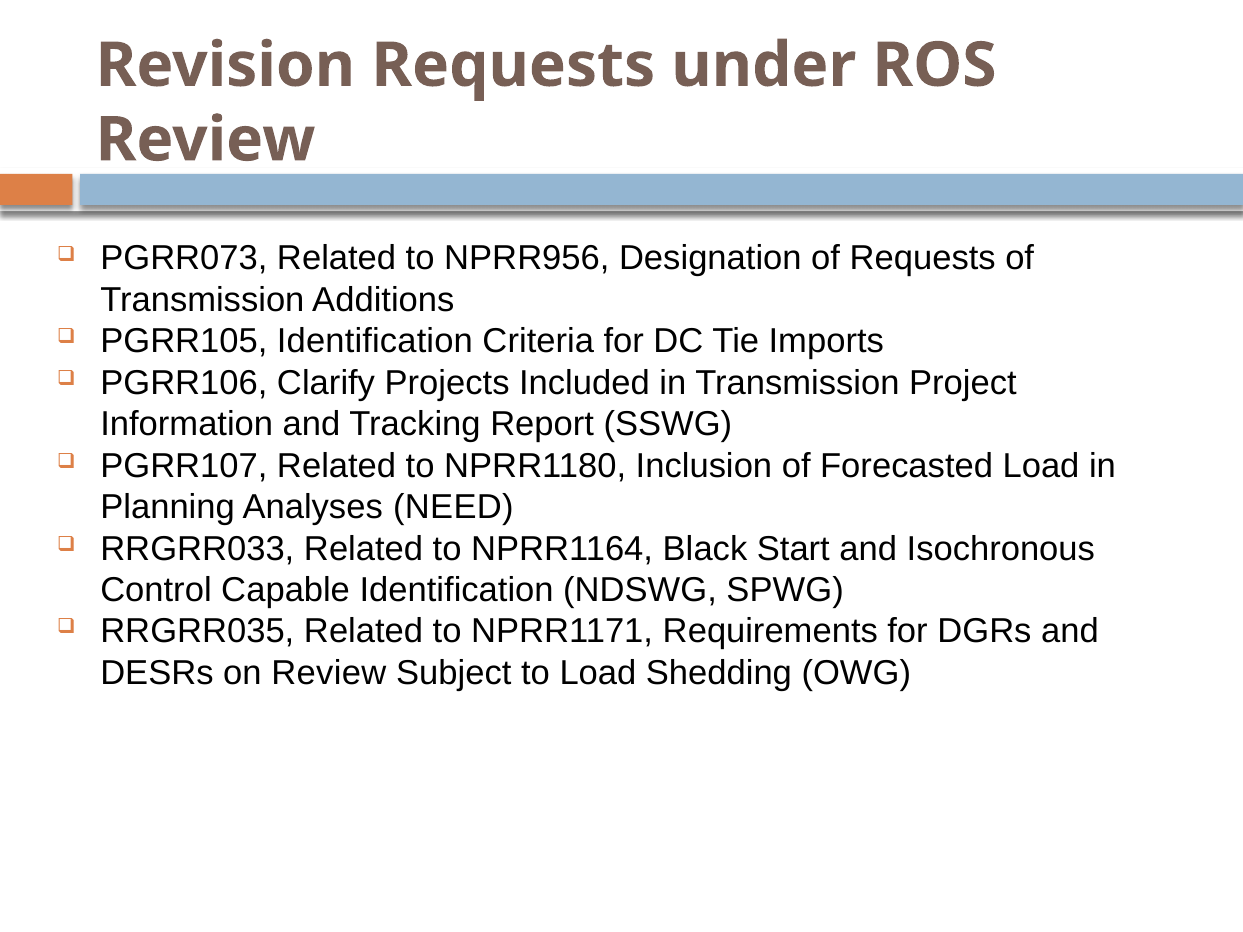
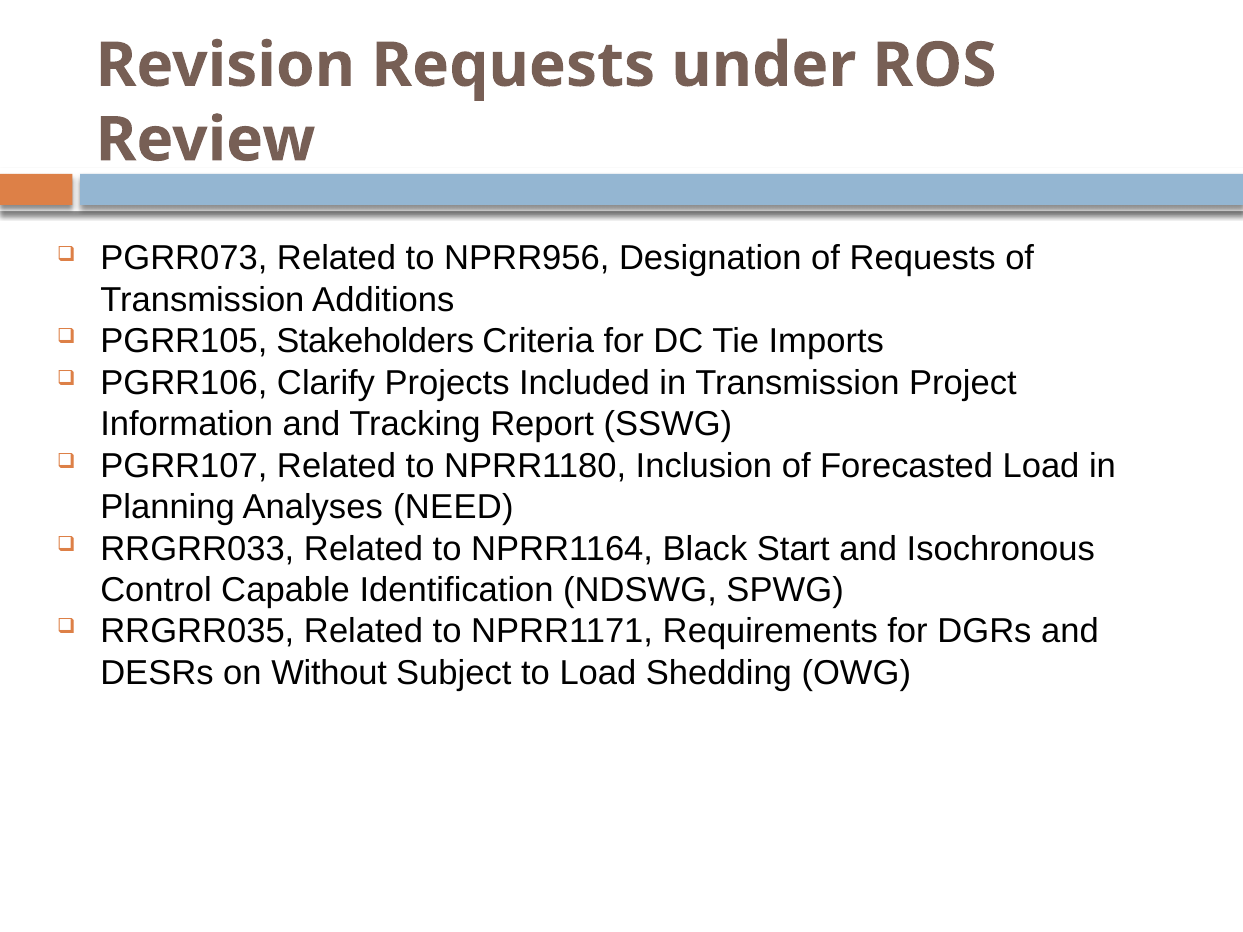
PGRR105 Identification: Identification -> Stakeholders
on Review: Review -> Without
